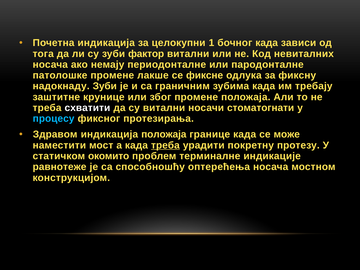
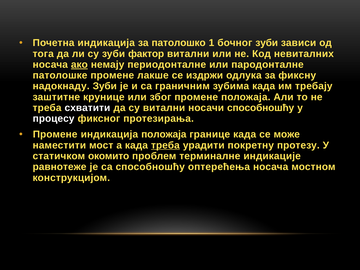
целокупни: целокупни -> патолошко
бочног када: када -> зуби
ако underline: none -> present
фиксне: фиксне -> издржи
носачи стоматогнати: стоматогнати -> способношћу
процесу colour: light blue -> white
Здравом at (55, 134): Здравом -> Промене
